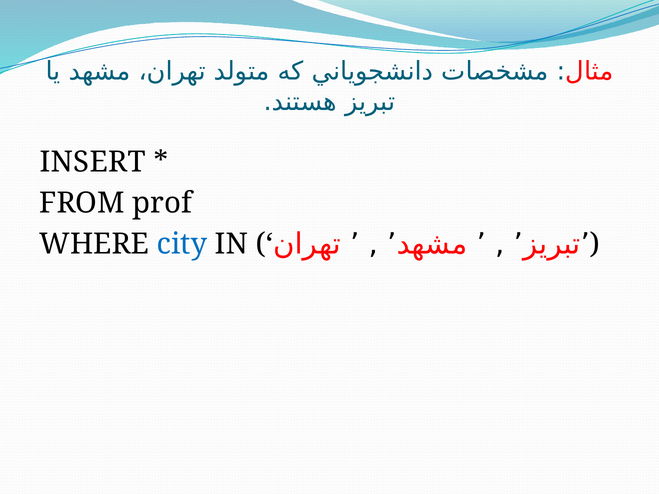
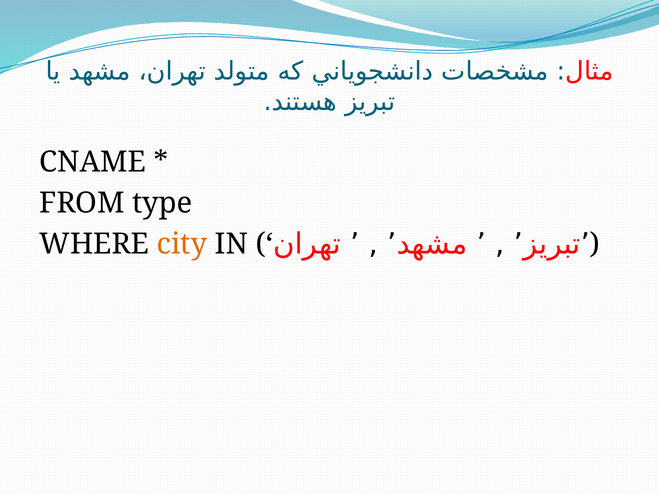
INSERT: INSERT -> CNAME
prof: prof -> type
city colour: blue -> orange
